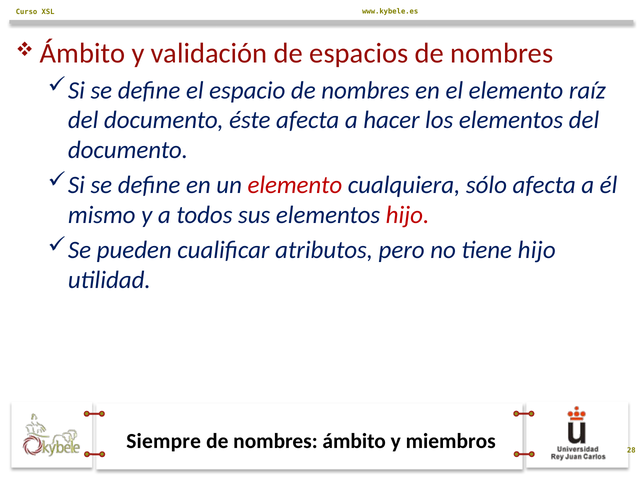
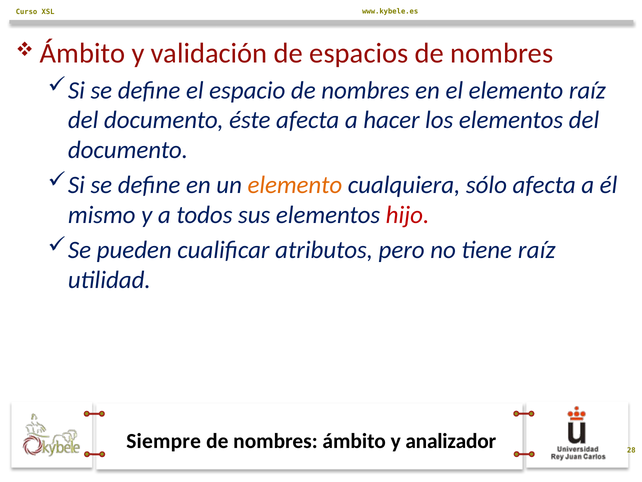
elemento at (295, 185) colour: red -> orange
tiene hijo: hijo -> raíz
miembros: miembros -> analizador
